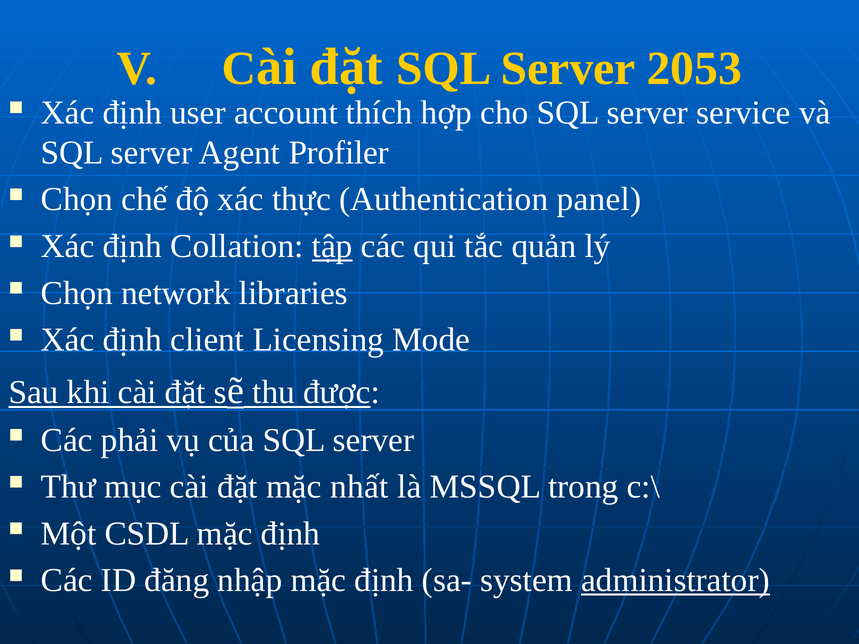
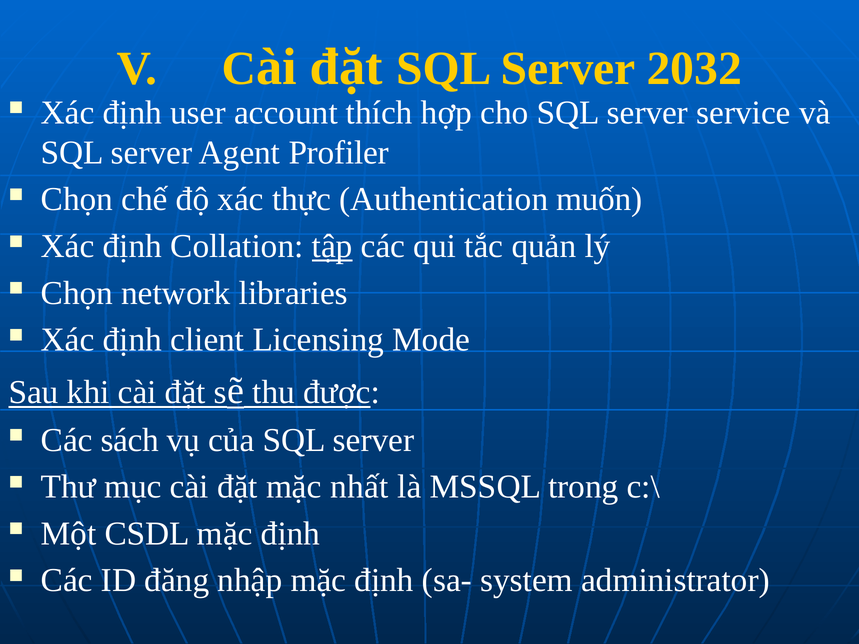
2053: 2053 -> 2032
panel: panel -> muốn
phải: phải -> sách
administrator underline: present -> none
